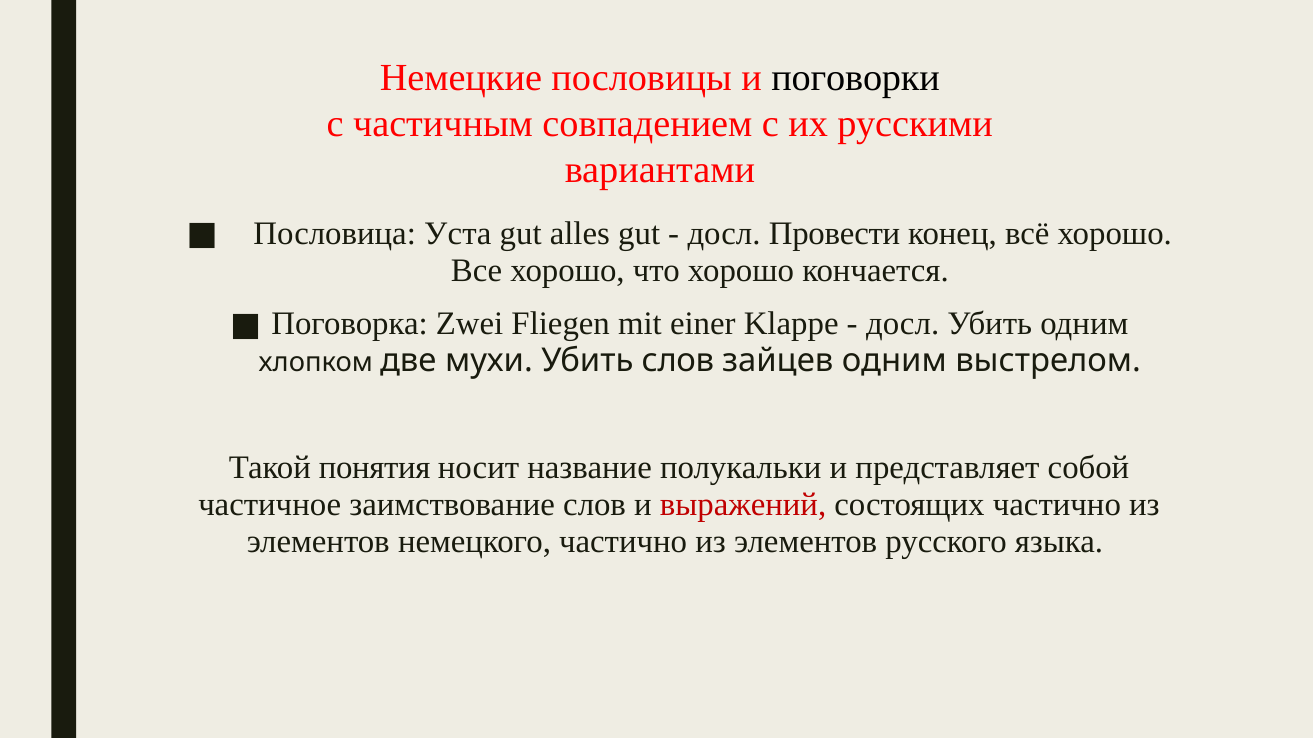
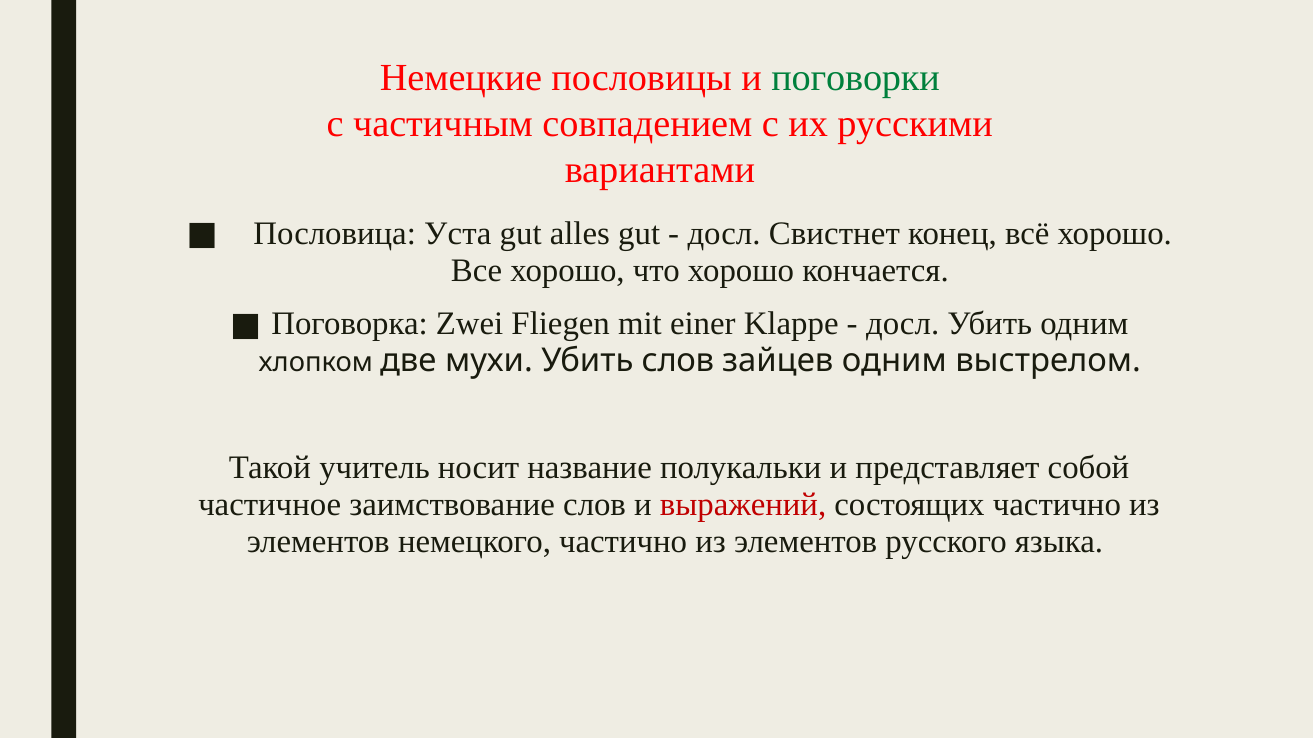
поговорки colour: black -> green
Провести: Провести -> Свистнет
понятия: понятия -> учитель
